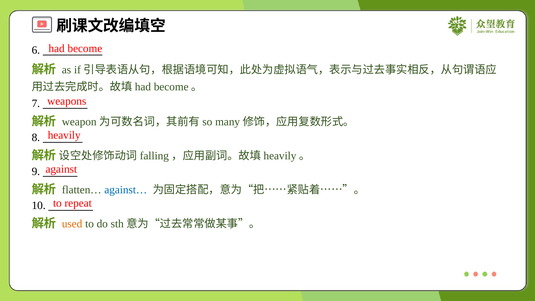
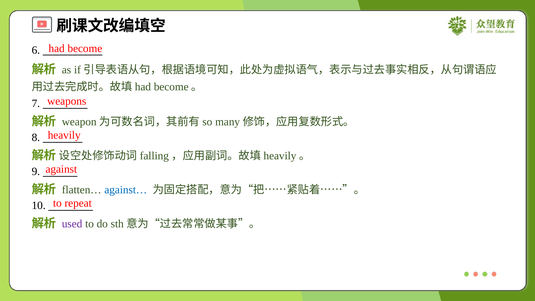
used colour: orange -> purple
